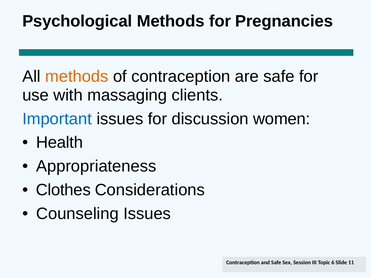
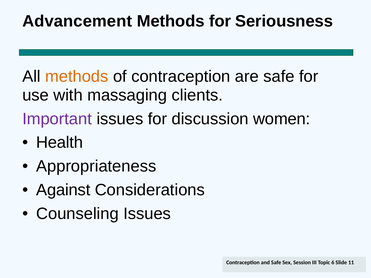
Psychological: Psychological -> Advancement
Pregnancies: Pregnancies -> Seriousness
Important colour: blue -> purple
Clothes: Clothes -> Against
